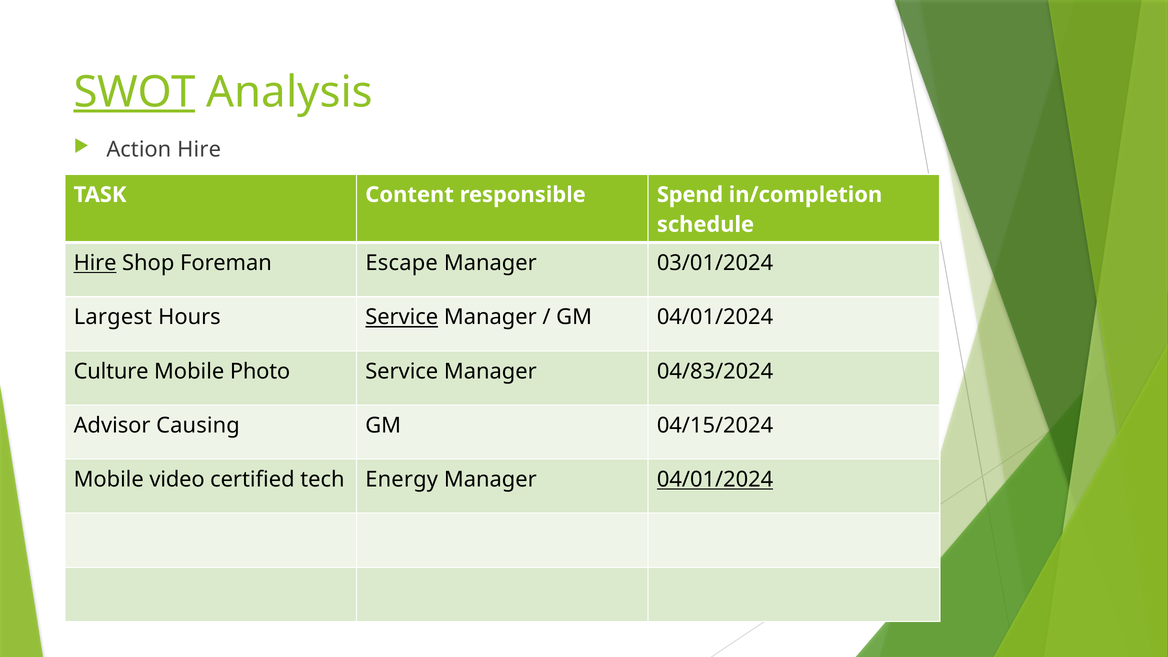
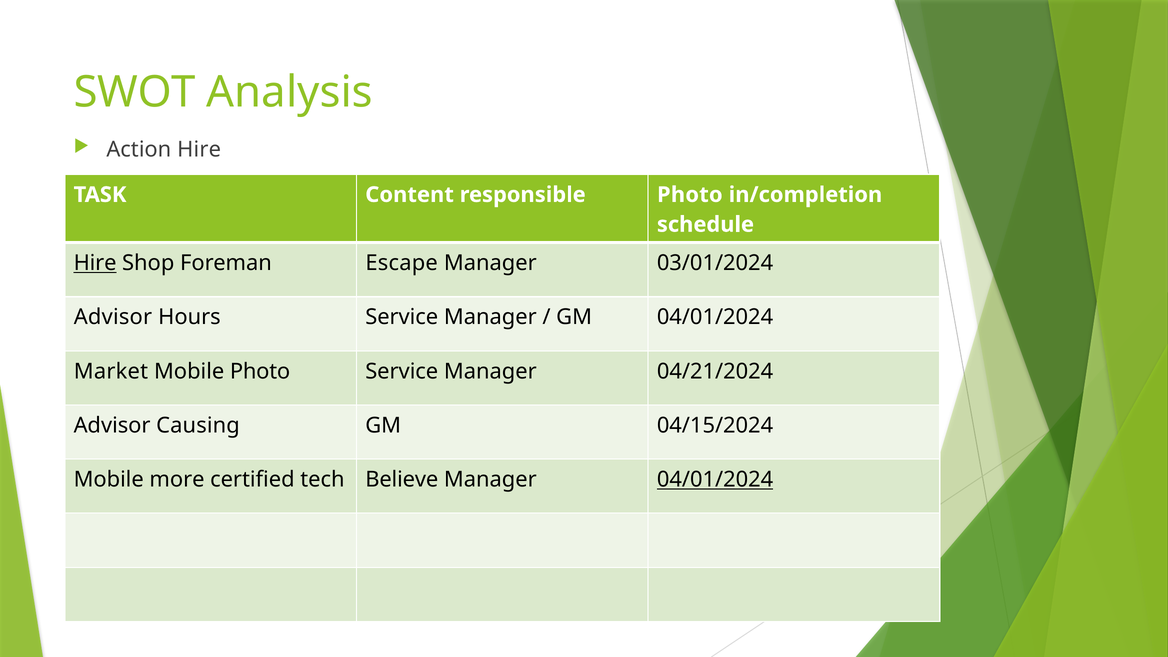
SWOT underline: present -> none
responsible Spend: Spend -> Photo
Largest at (113, 317): Largest -> Advisor
Service at (402, 317) underline: present -> none
Culture: Culture -> Market
04/83/2024: 04/83/2024 -> 04/21/2024
video: video -> more
Energy: Energy -> Believe
